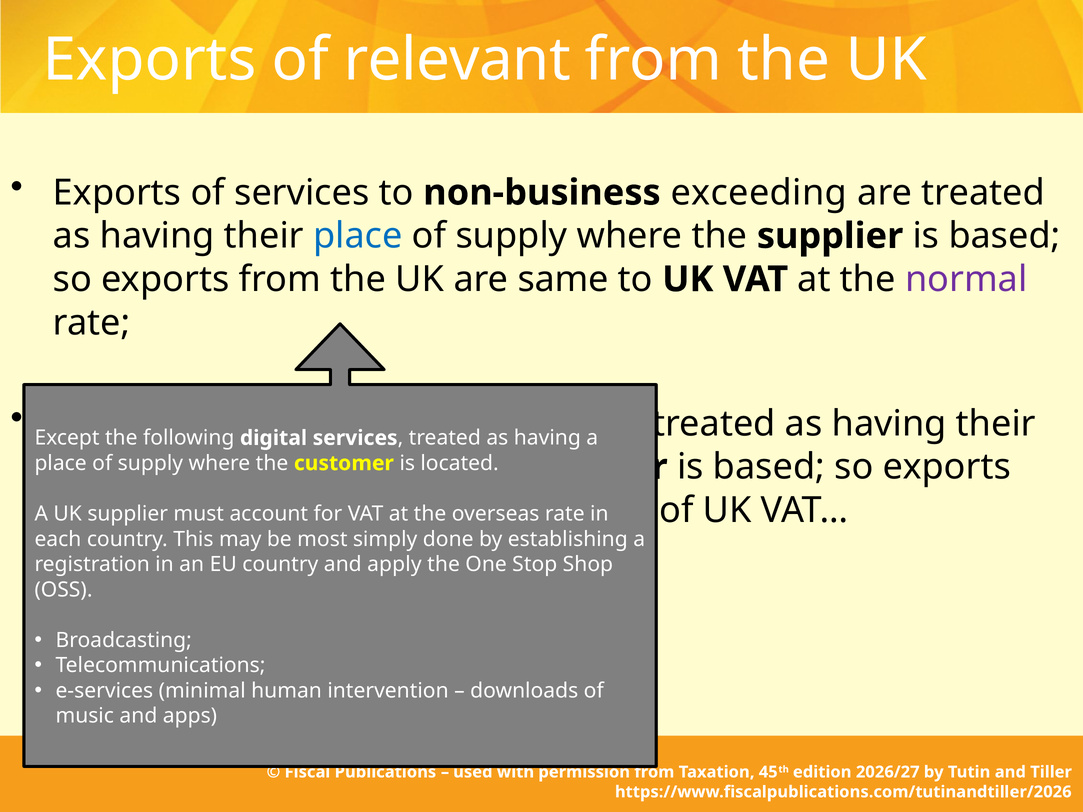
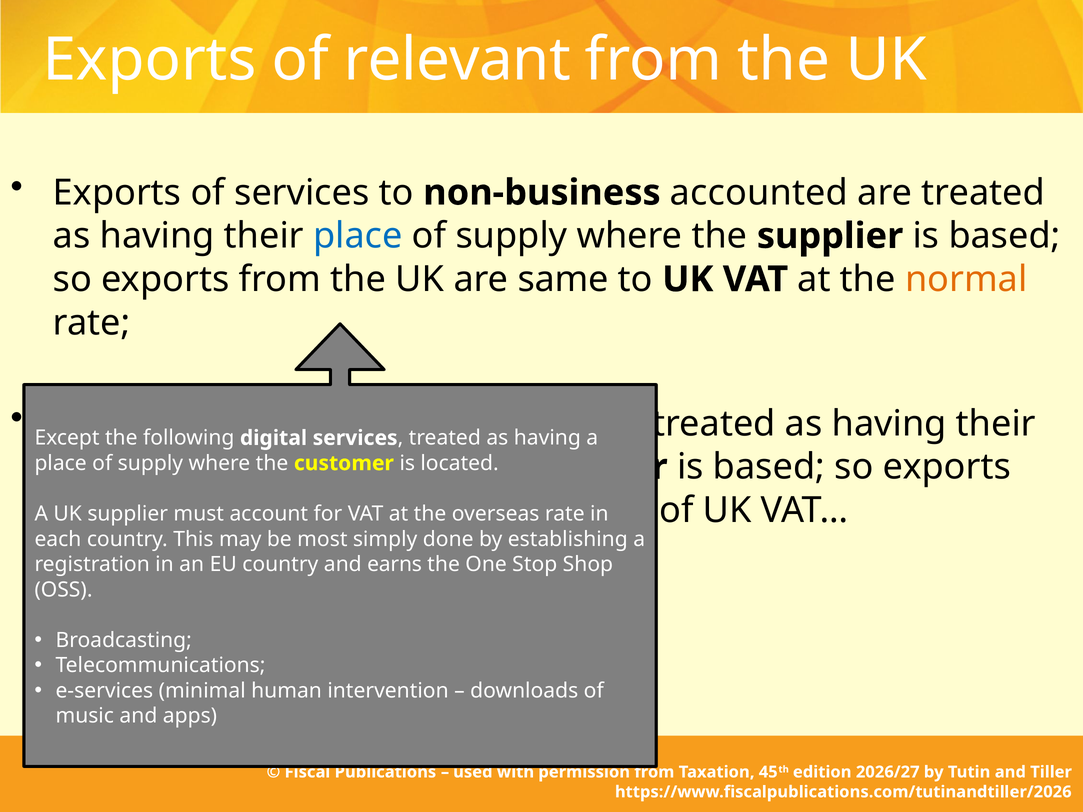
exceeding: exceeding -> accounted
normal colour: purple -> orange
apply: apply -> earns
